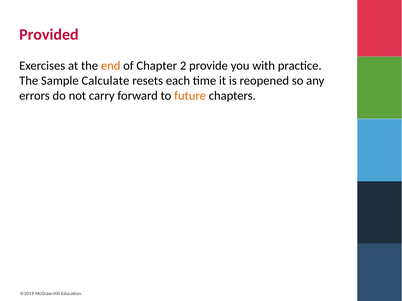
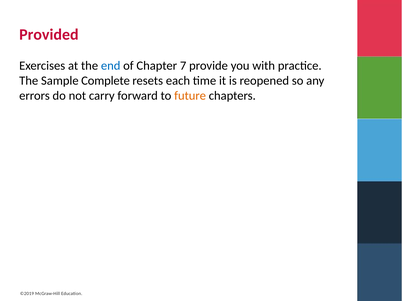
end colour: orange -> blue
2: 2 -> 7
Calculate: Calculate -> Complete
